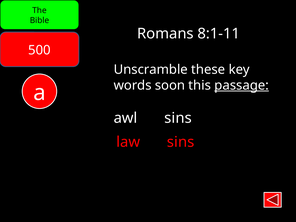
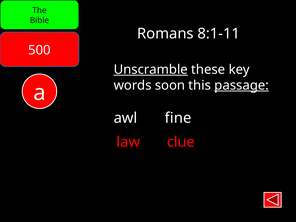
Unscramble underline: none -> present
awl sins: sins -> fine
law sins: sins -> clue
